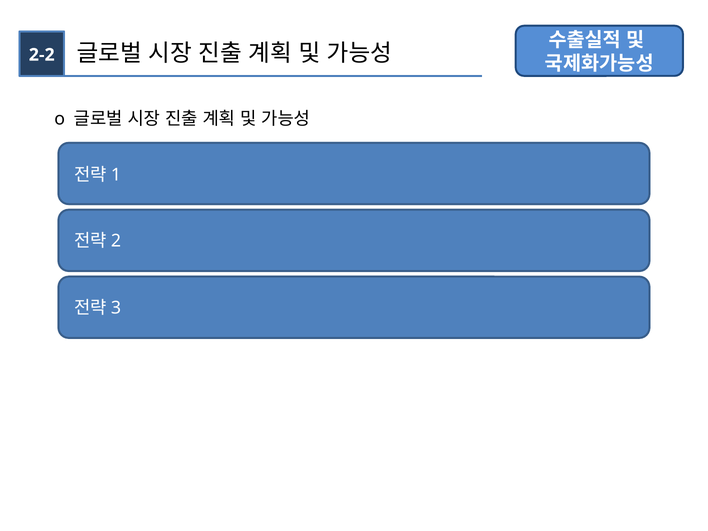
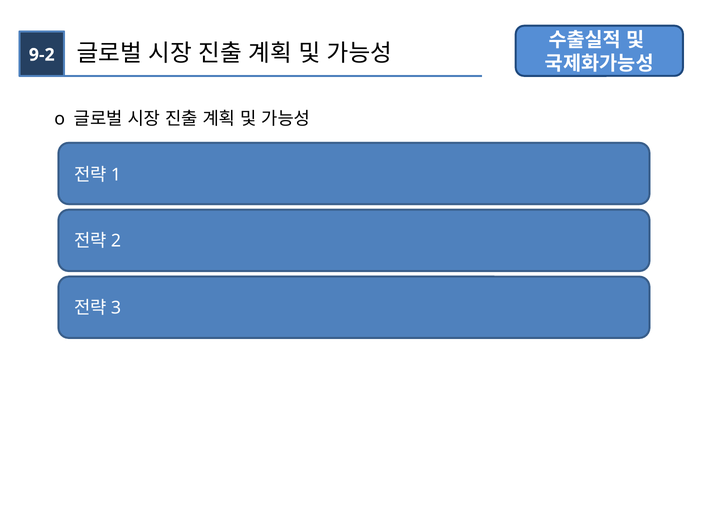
2-2: 2-2 -> 9-2
